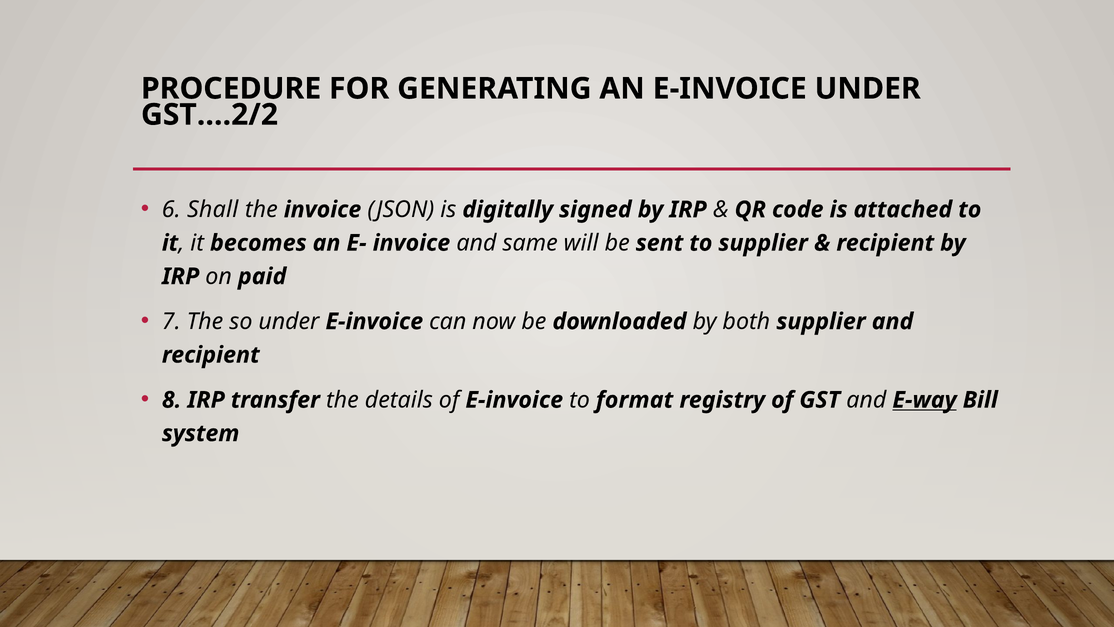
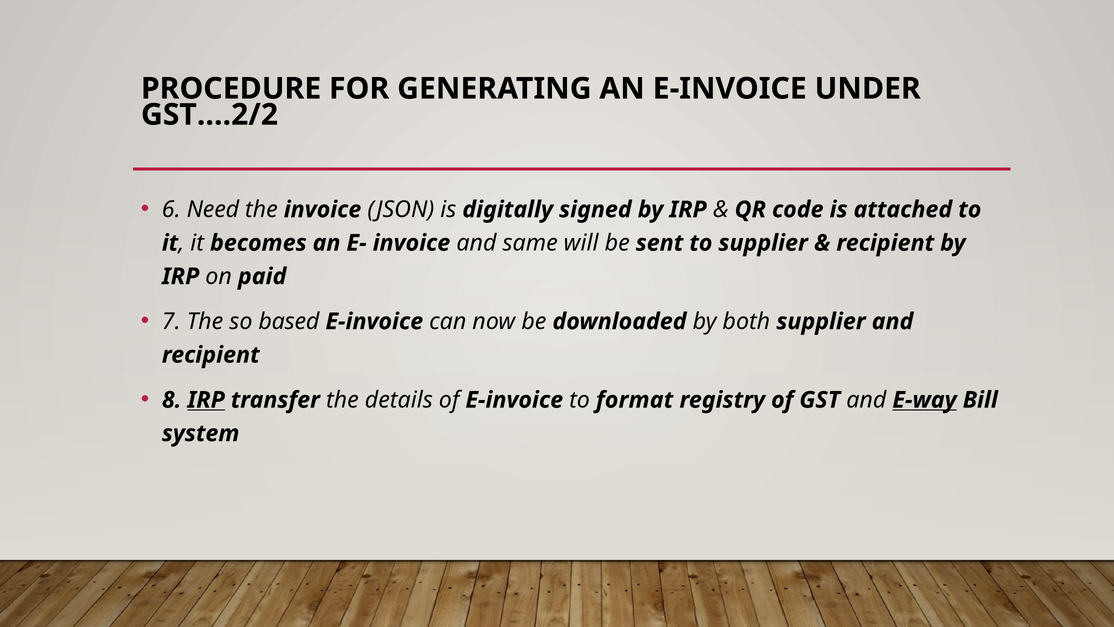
Shall: Shall -> Need
so under: under -> based
IRP at (206, 400) underline: none -> present
